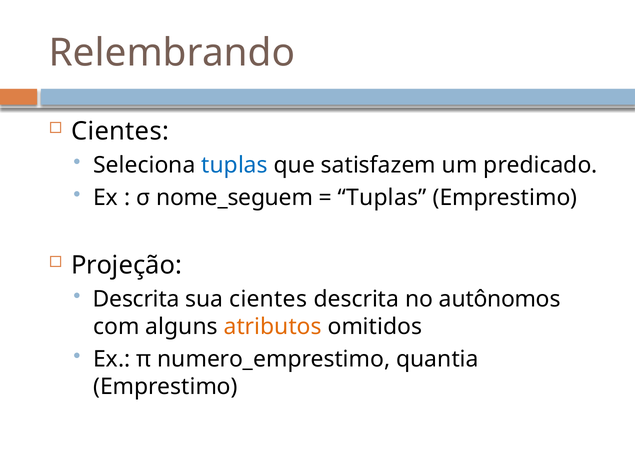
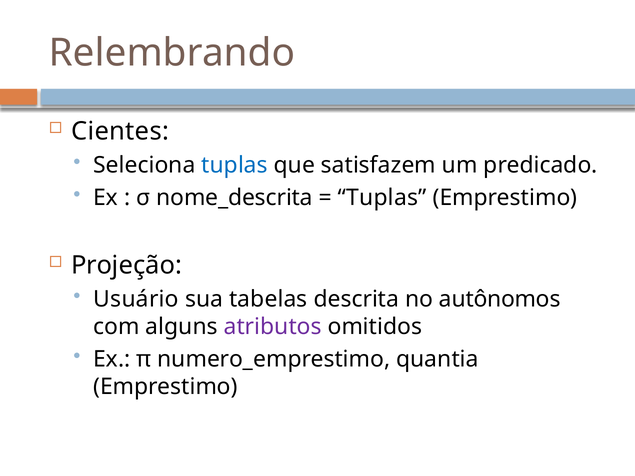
nome_seguem: nome_seguem -> nome_descrita
Descrita at (136, 299): Descrita -> Usuário
sua cientes: cientes -> tabelas
atributos colour: orange -> purple
